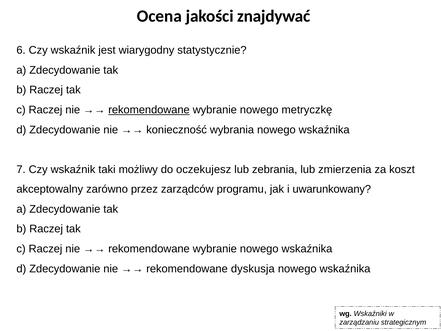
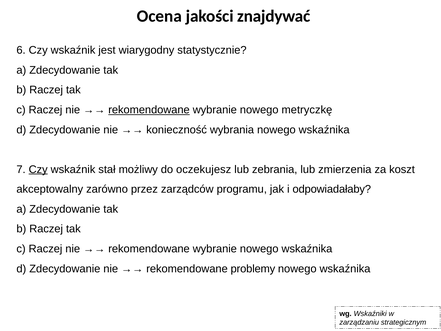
Czy at (38, 169) underline: none -> present
taki: taki -> stał
uwarunkowany: uwarunkowany -> odpowiadałaby
dyskusja: dyskusja -> problemy
